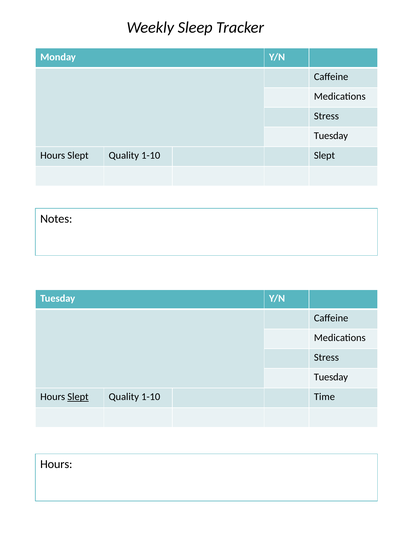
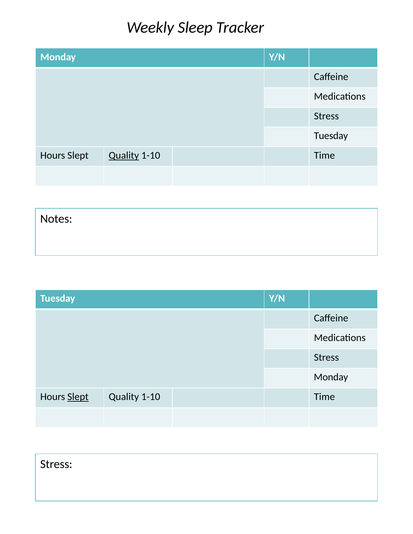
Quality at (124, 156) underline: none -> present
Slept at (324, 156): Slept -> Time
Tuesday at (331, 378): Tuesday -> Monday
Hours at (56, 465): Hours -> Stress
